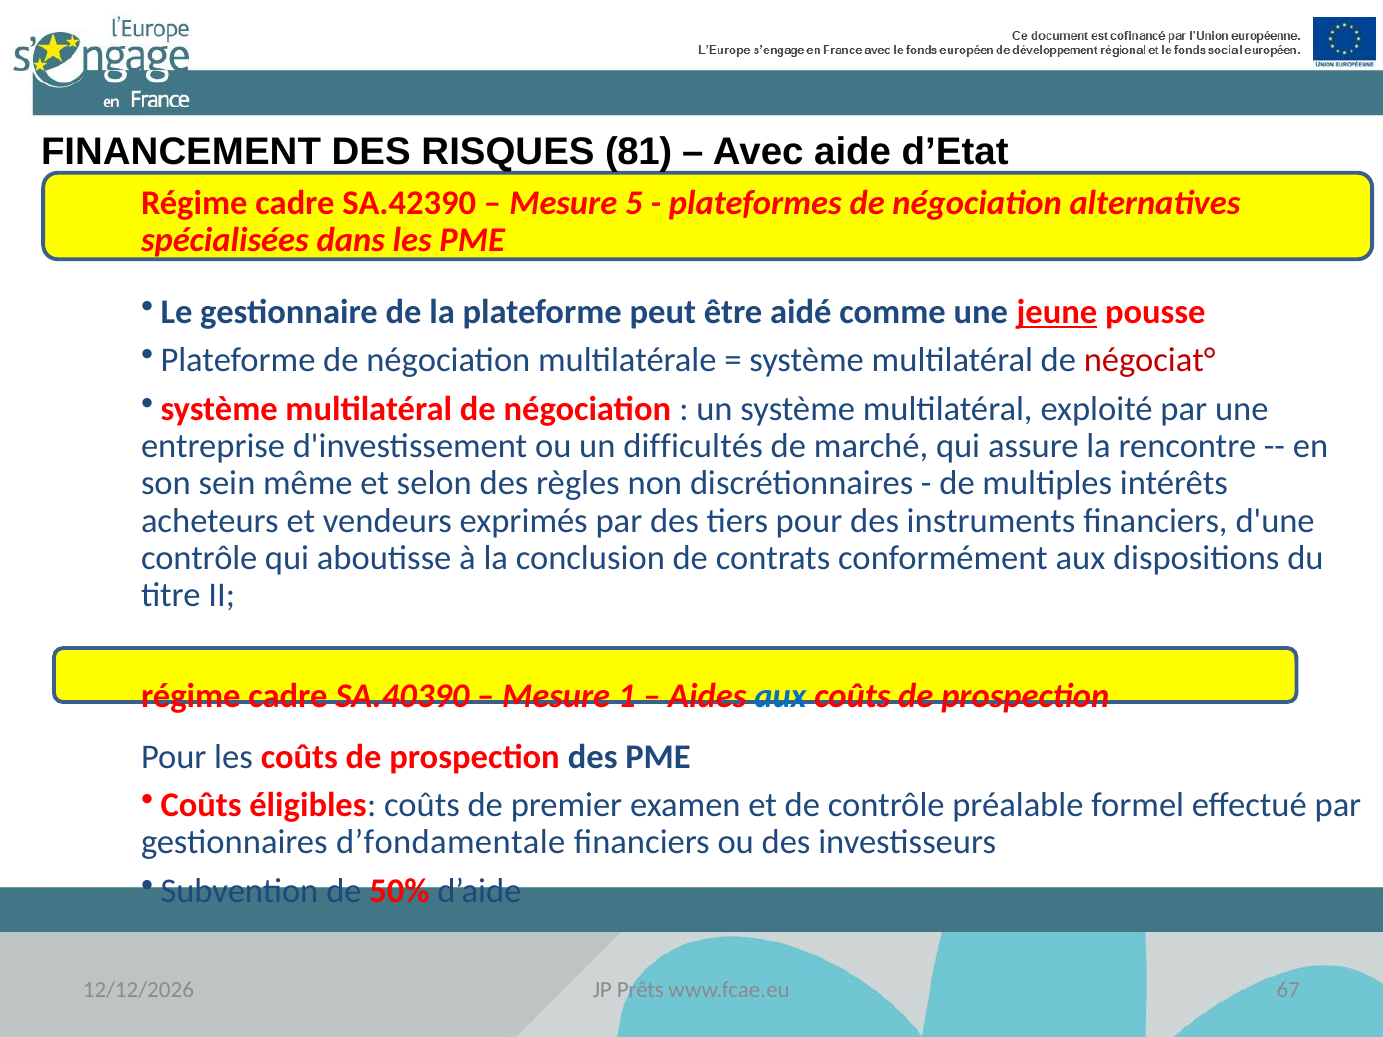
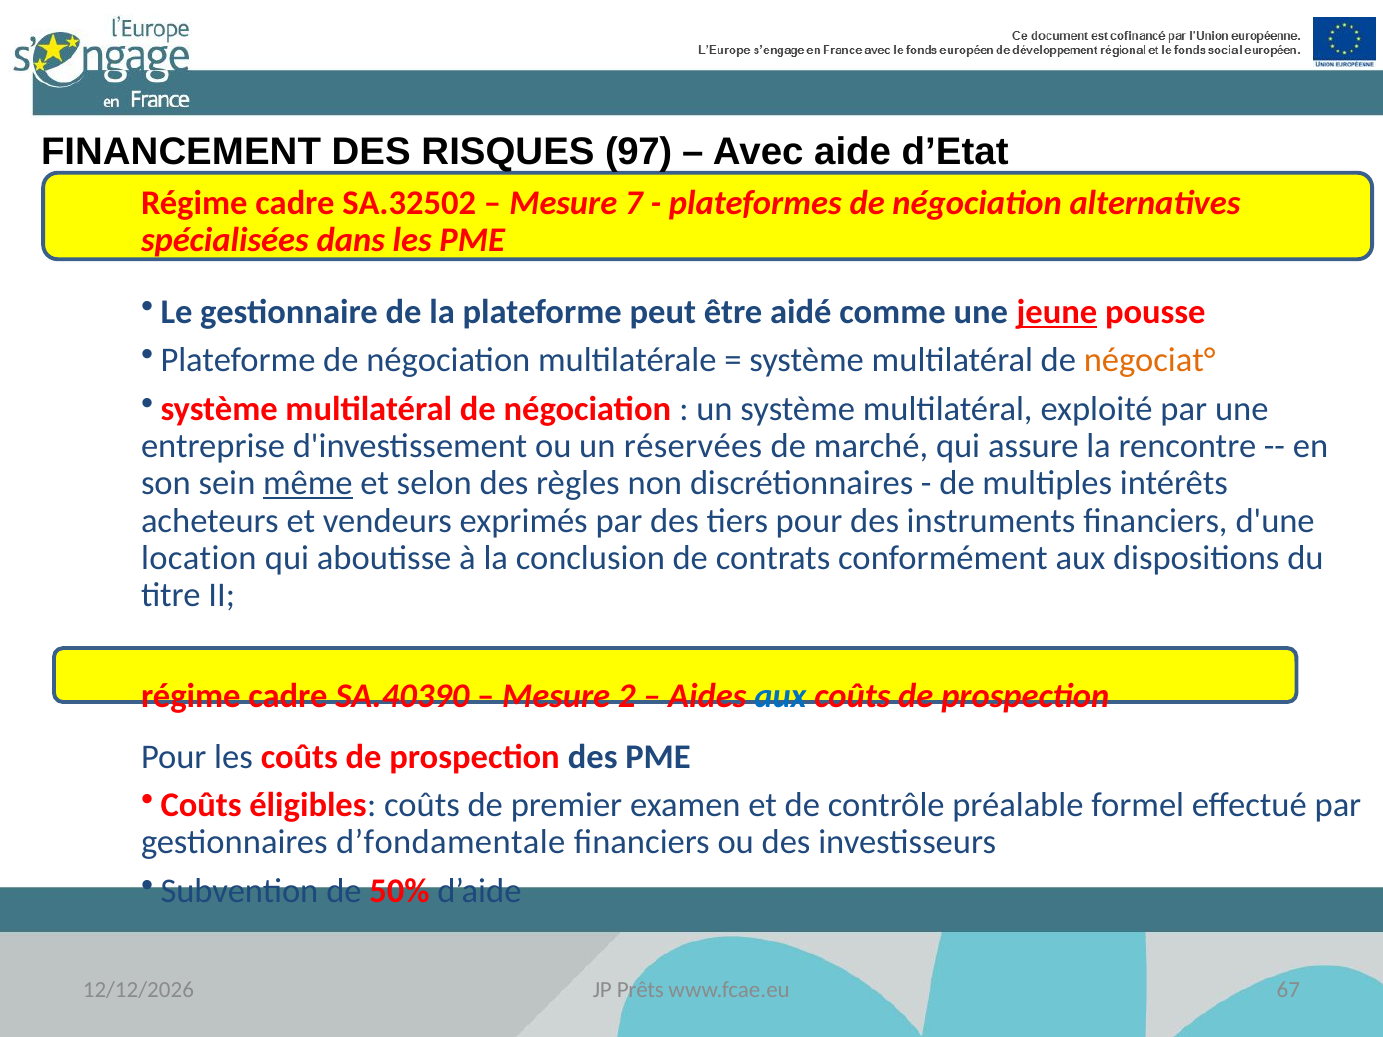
81: 81 -> 97
SA.42390: SA.42390 -> SA.32502
5: 5 -> 7
négociat° colour: red -> orange
difficultés: difficultés -> réservées
même underline: none -> present
contrôle at (199, 558): contrôle -> location
1: 1 -> 2
